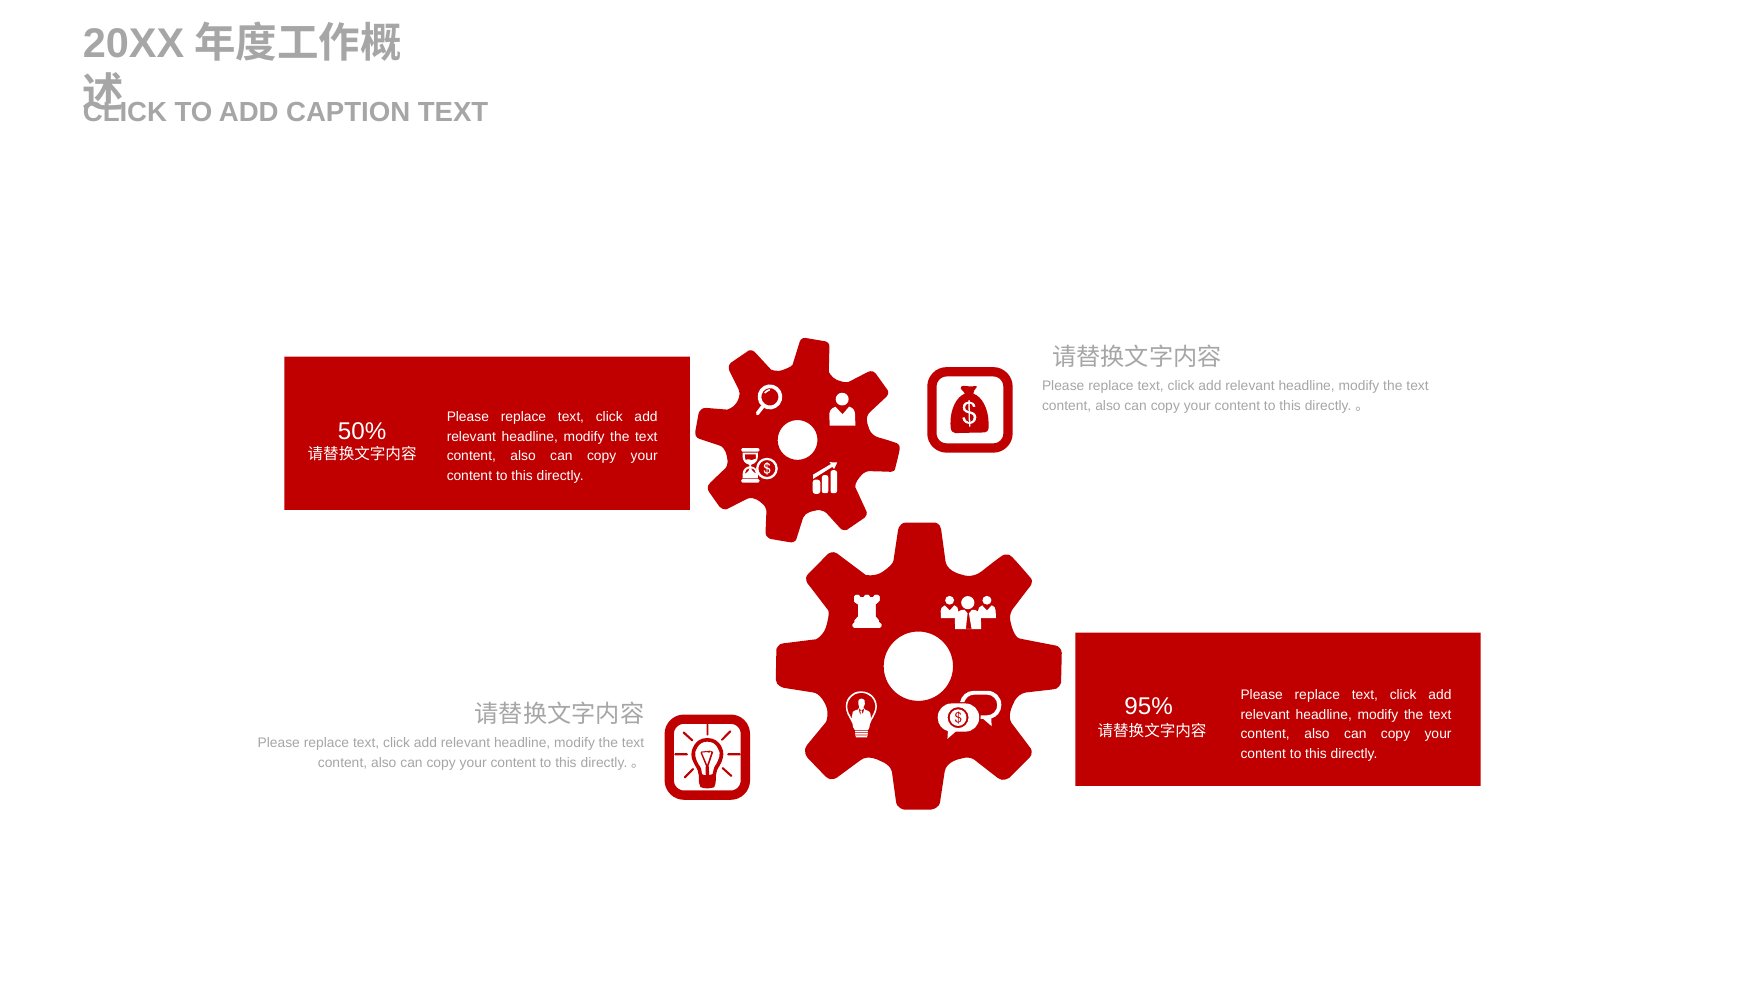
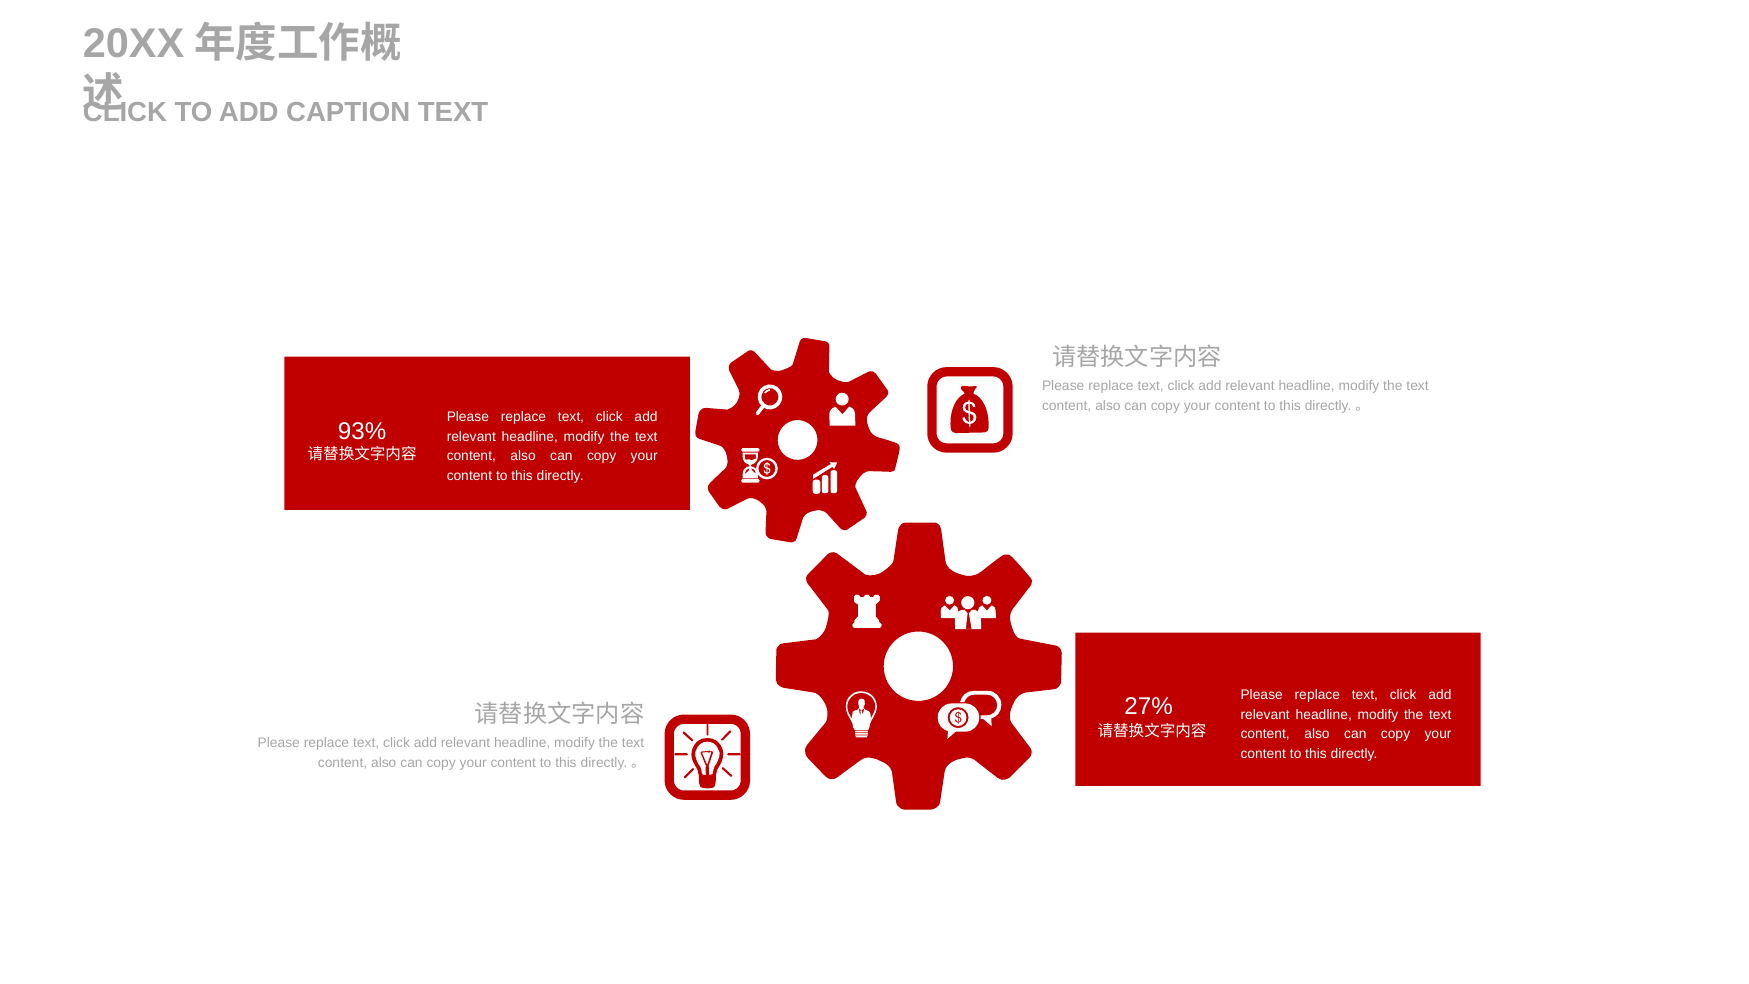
50%: 50% -> 93%
95%: 95% -> 27%
